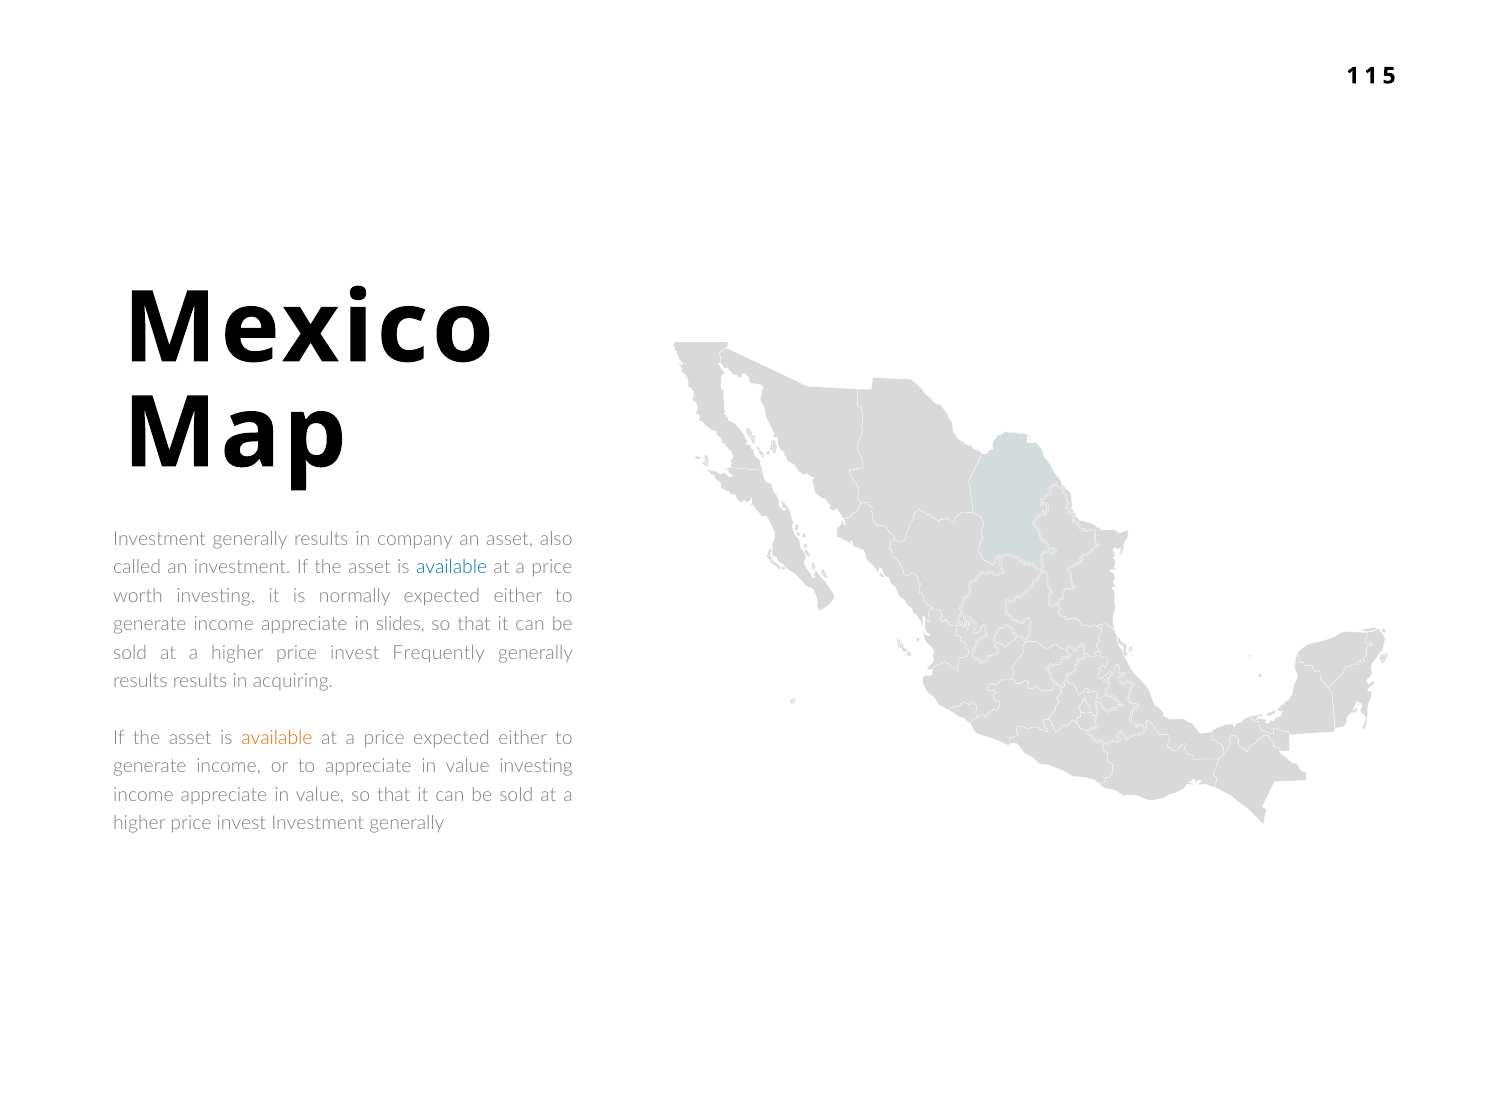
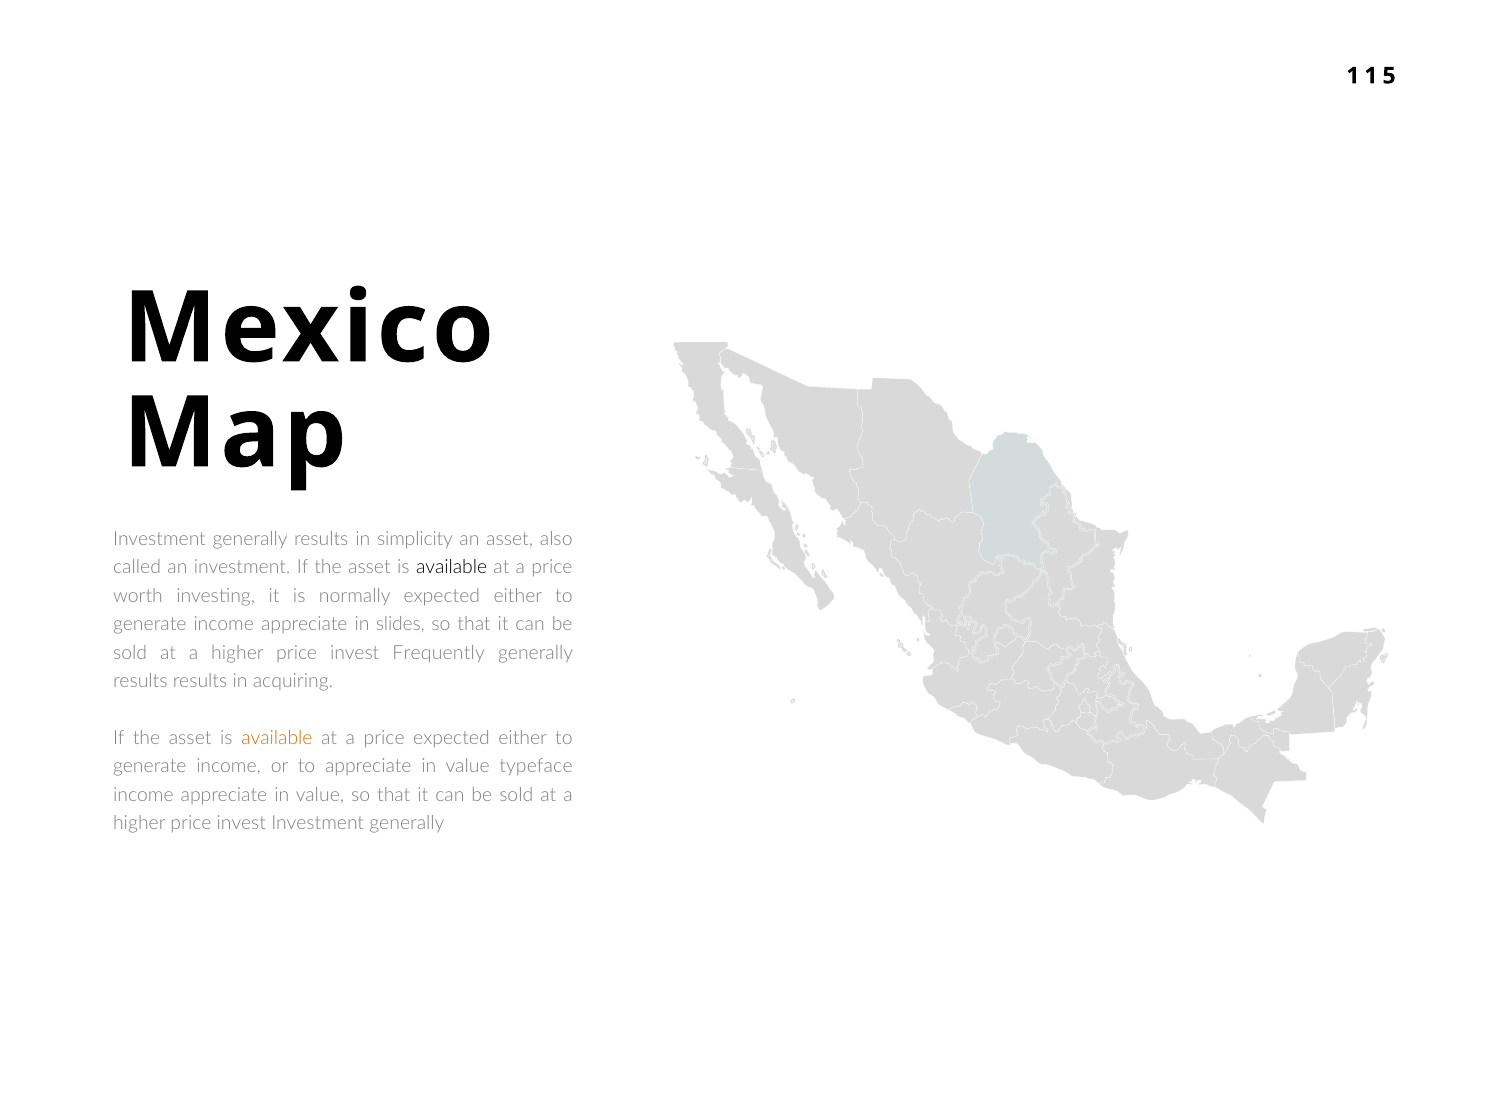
company: company -> simplicity
available at (452, 567) colour: blue -> black
value investing: investing -> typeface
